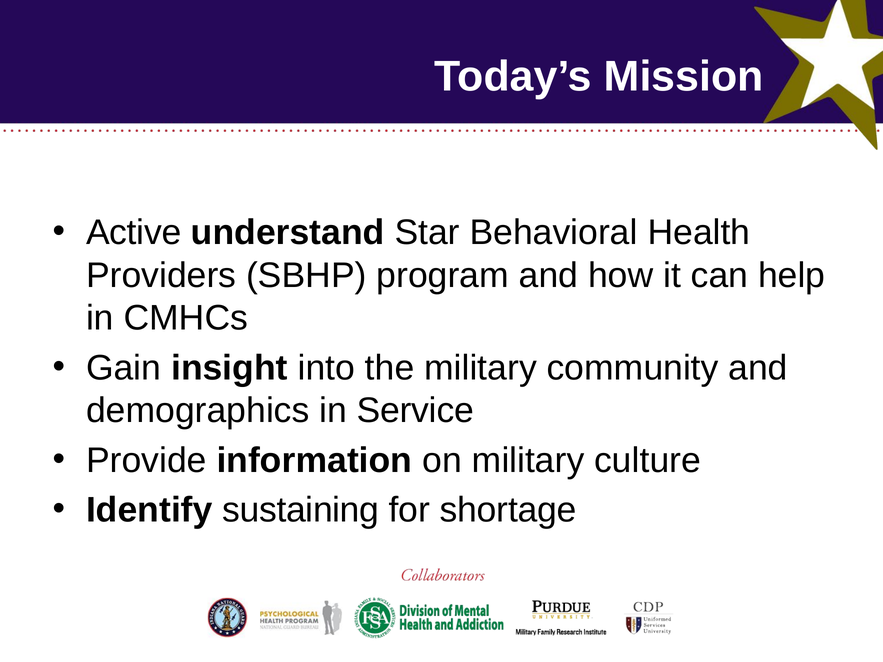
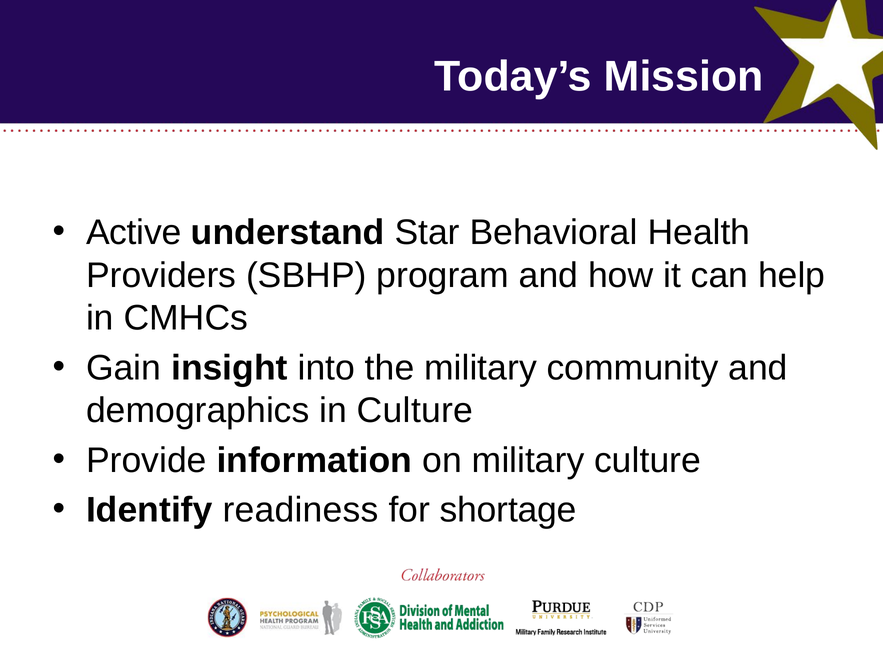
in Service: Service -> Culture
sustaining: sustaining -> readiness
